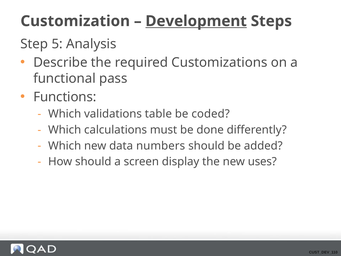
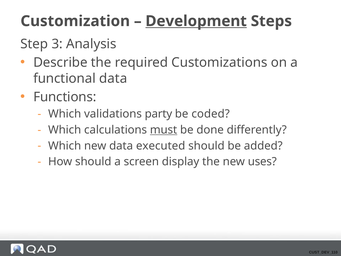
5: 5 -> 3
functional pass: pass -> data
table: table -> party
must underline: none -> present
numbers: numbers -> executed
